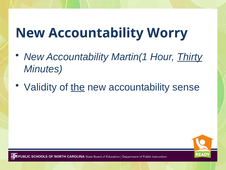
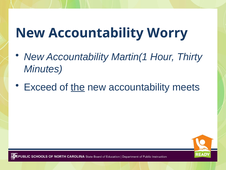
Thirty underline: present -> none
Validity: Validity -> Exceed
sense: sense -> meets
